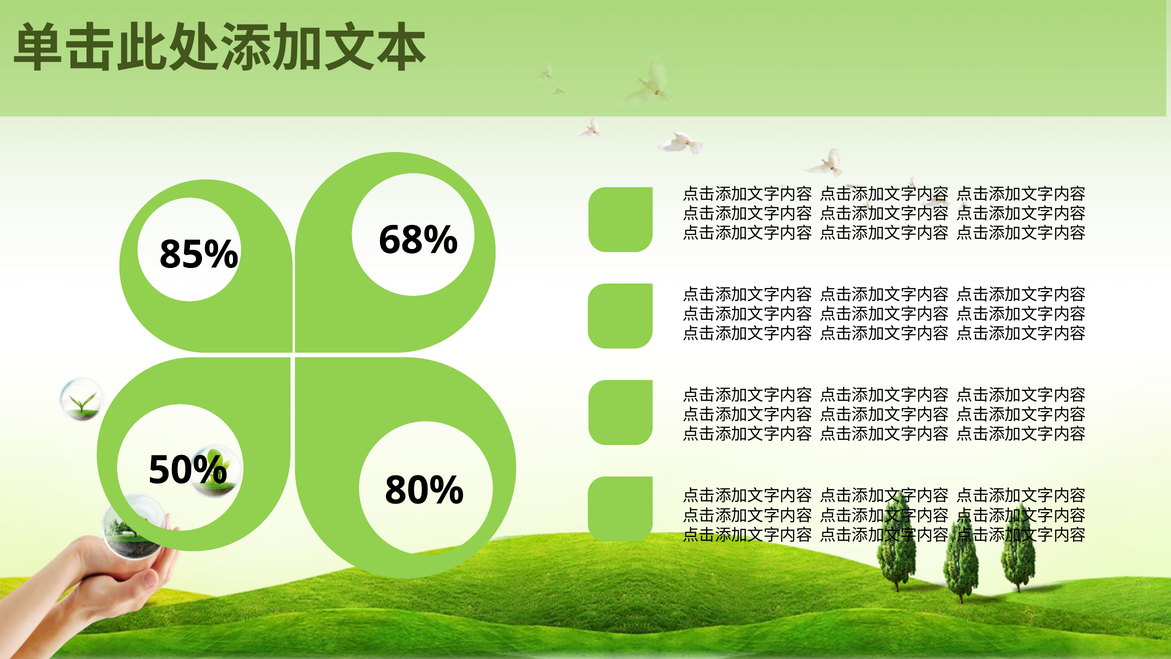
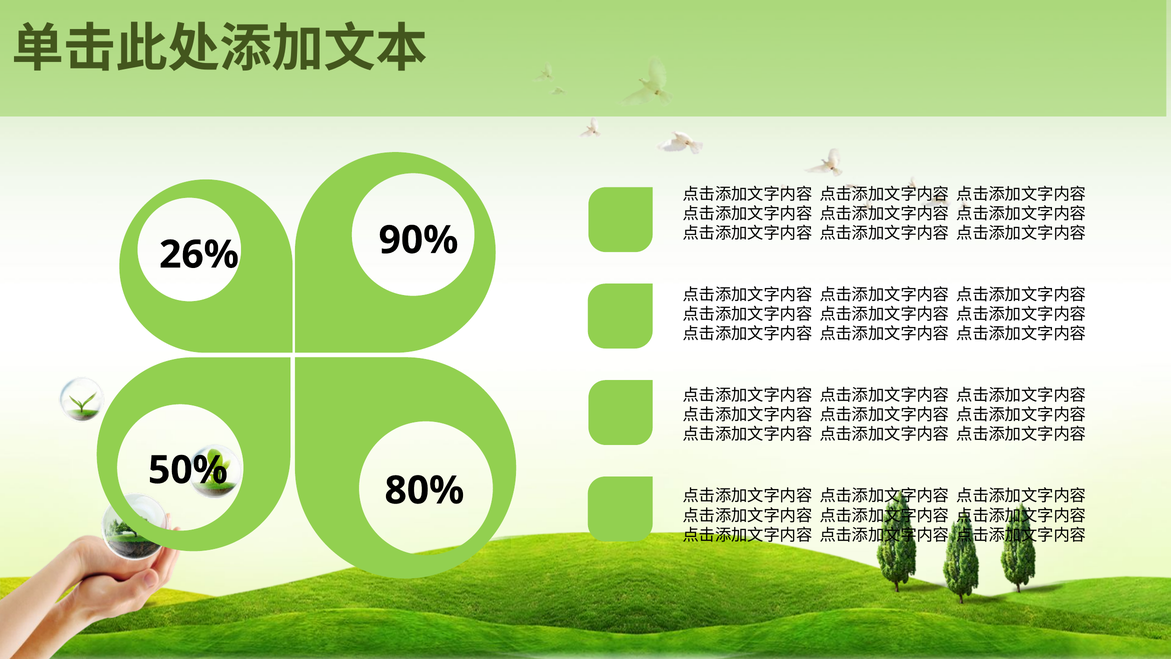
68%: 68% -> 90%
85%: 85% -> 26%
